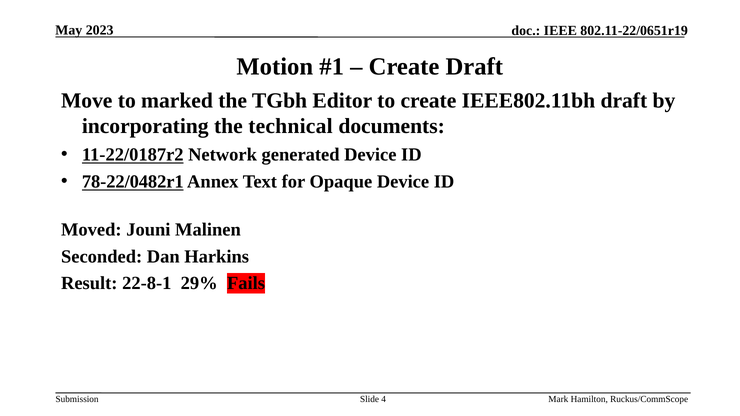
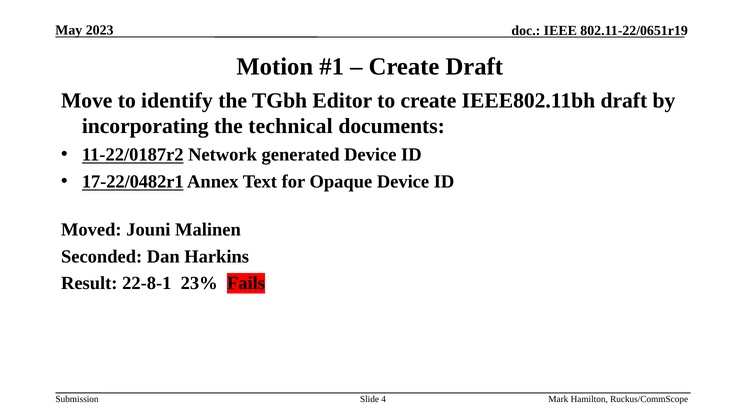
marked: marked -> identify
78-22/0482r1: 78-22/0482r1 -> 17-22/0482r1
29%: 29% -> 23%
